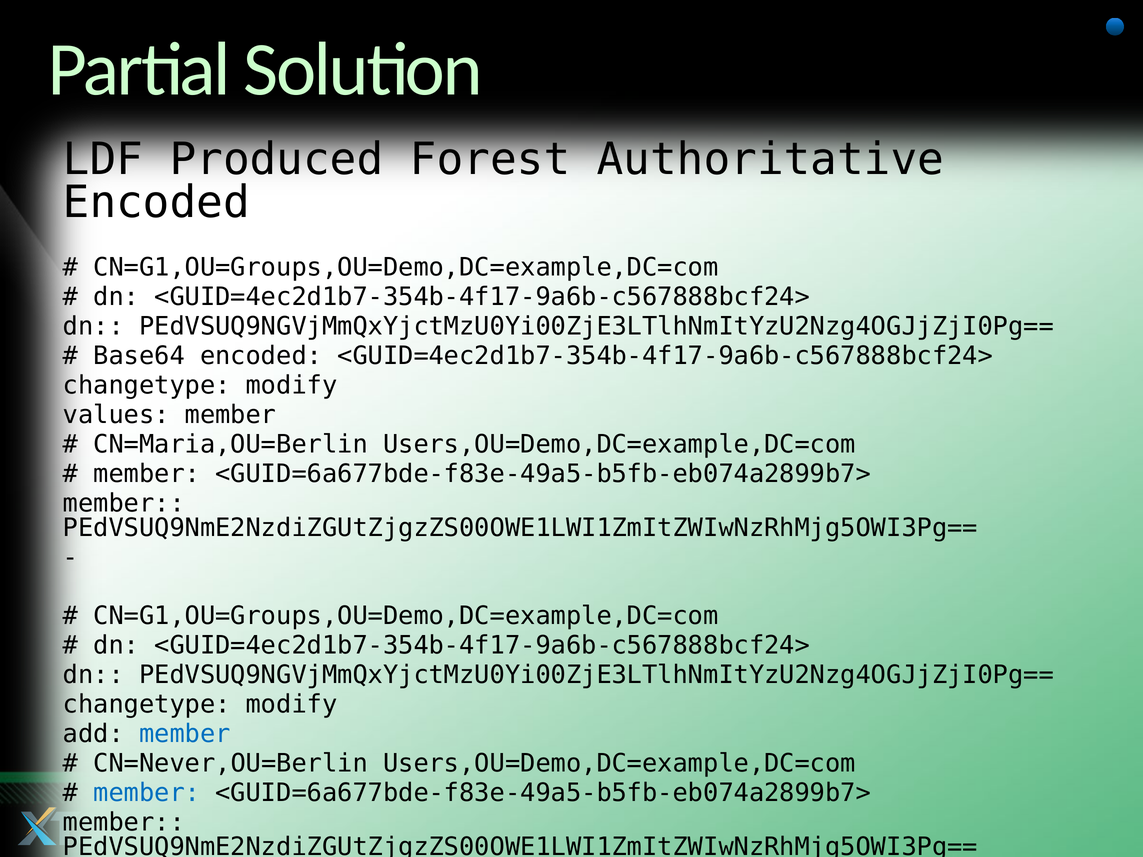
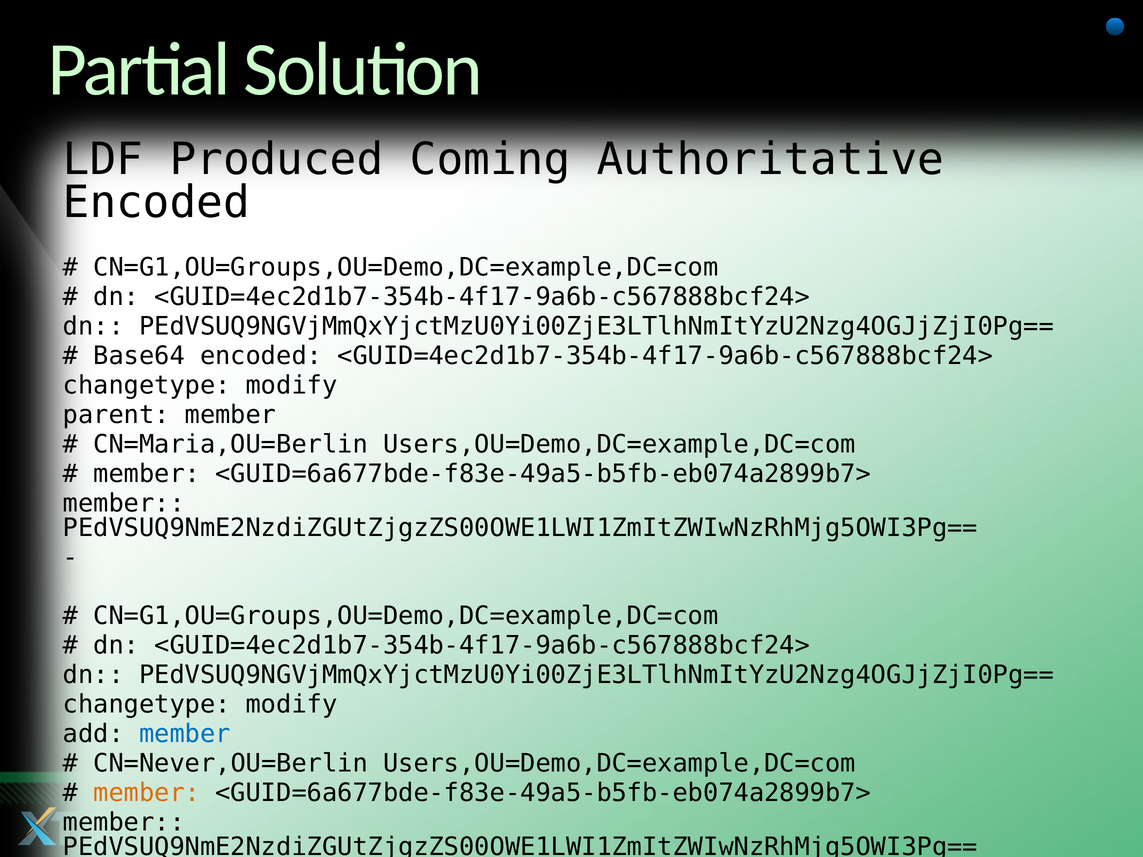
Forest: Forest -> Coming
values: values -> parent
member at (147, 793) colour: blue -> orange
